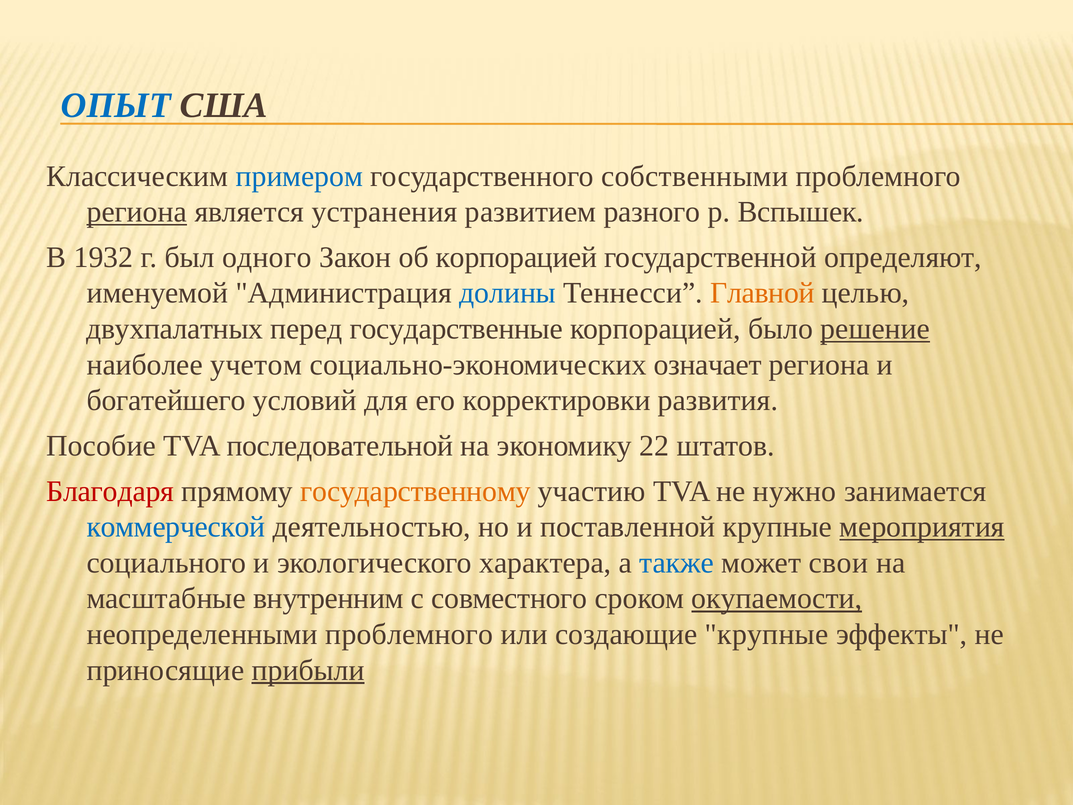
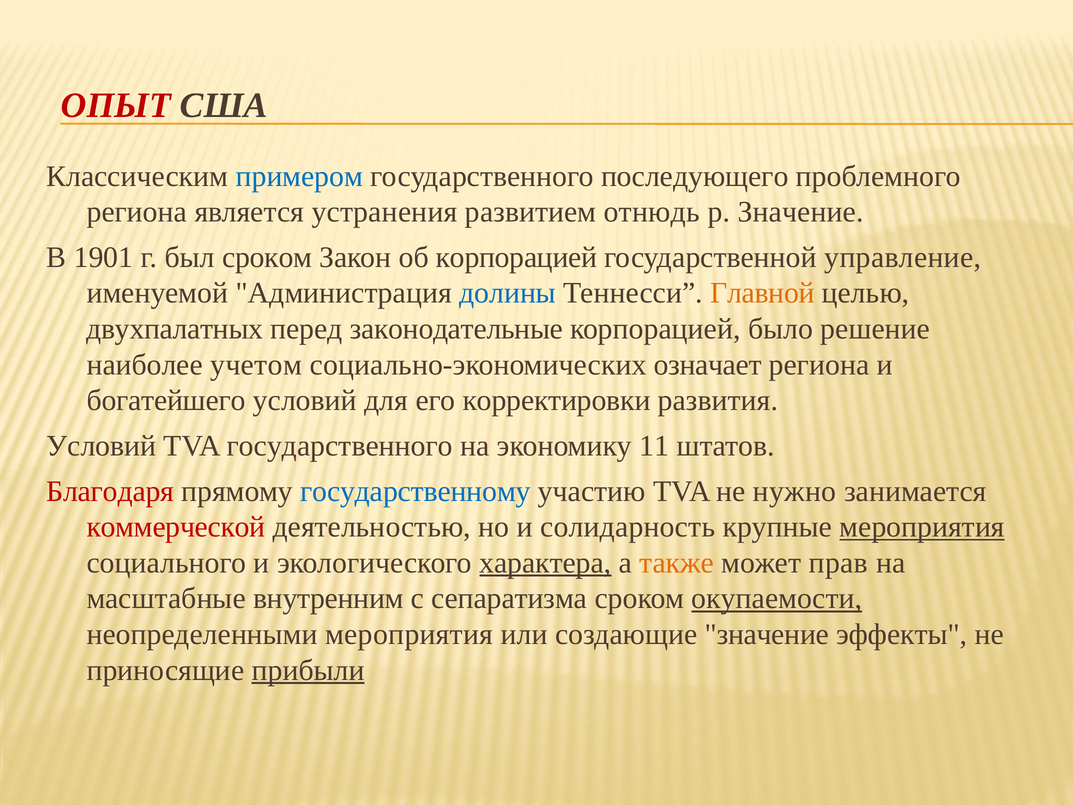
ОПЫТ colour: blue -> red
собственными: собственными -> последующего
региона at (137, 212) underline: present -> none
разного: разного -> отнюдь
р Вспышек: Вспышек -> Значение
1932: 1932 -> 1901
был одного: одного -> сроком
определяют: определяют -> управление
государственные: государственные -> законодательные
решение underline: present -> none
Пособие at (101, 446): Пособие -> Условий
TVA последовательной: последовательной -> государственного
22: 22 -> 11
государственному colour: orange -> blue
коммерческой colour: blue -> red
поставленной: поставленной -> солидарность
характера underline: none -> present
также colour: blue -> orange
свои: свои -> прав
совместного: совместного -> сепаратизма
неопределенными проблемного: проблемного -> мероприятия
создающие крупные: крупные -> значение
